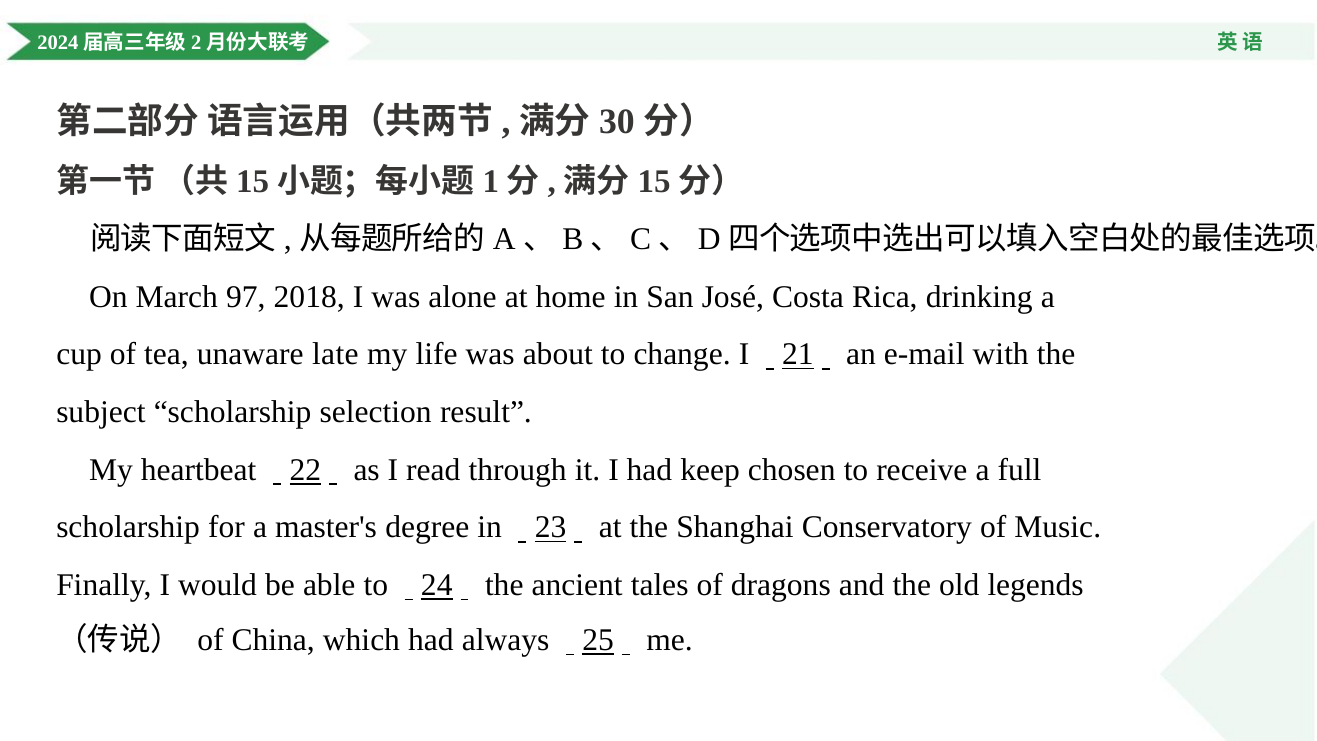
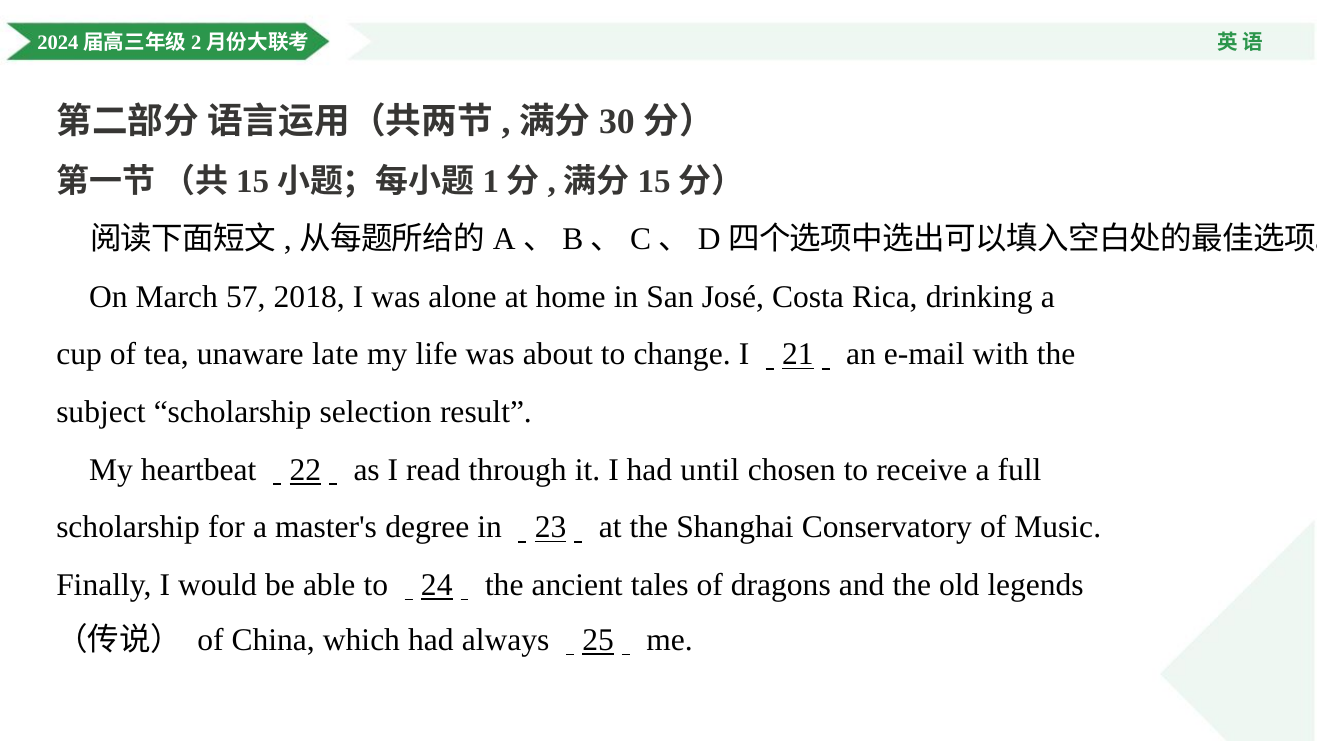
97: 97 -> 57
keep: keep -> until
